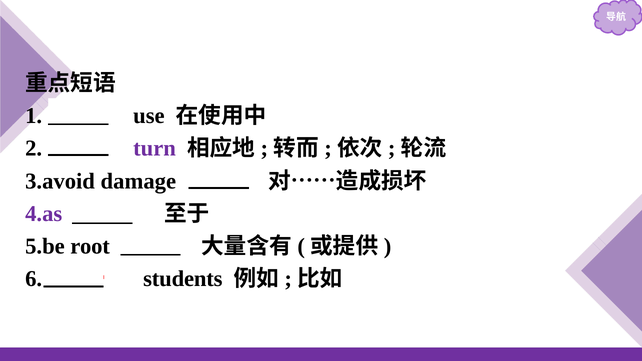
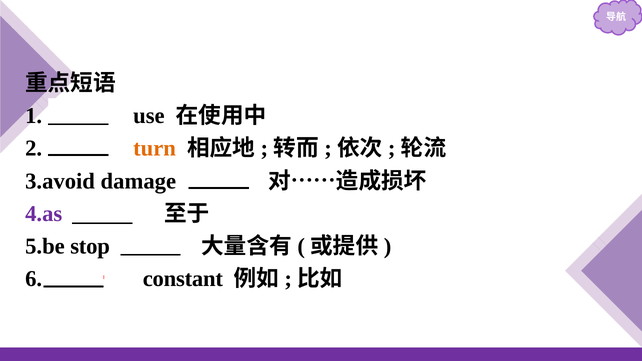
turn colour: purple -> orange
root: root -> stop
students: students -> constant
